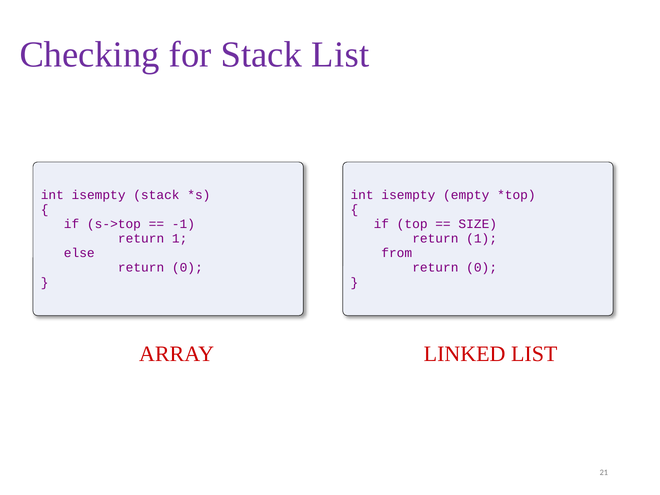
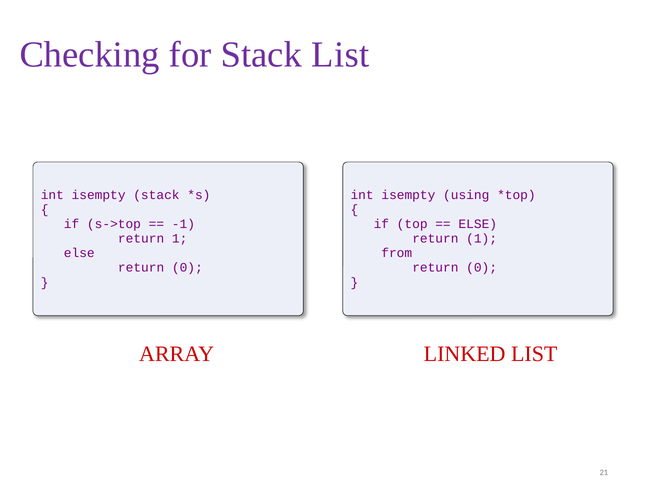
empty: empty -> using
SIZE at (478, 224): SIZE -> ELSE
